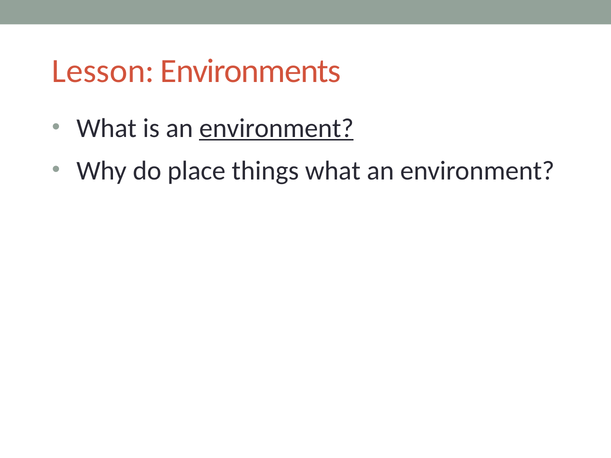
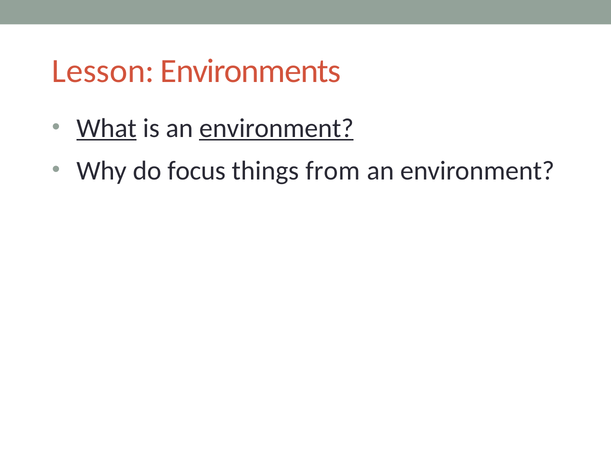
What at (107, 128) underline: none -> present
place: place -> focus
things what: what -> from
